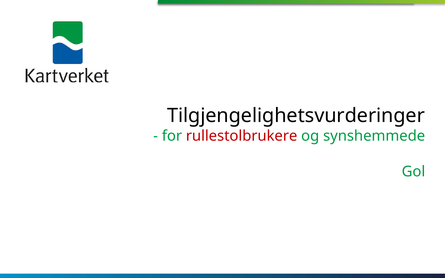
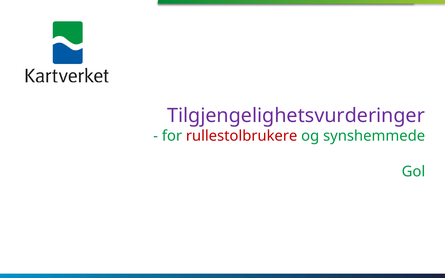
Tilgjengelighetsvurderinger colour: black -> purple
